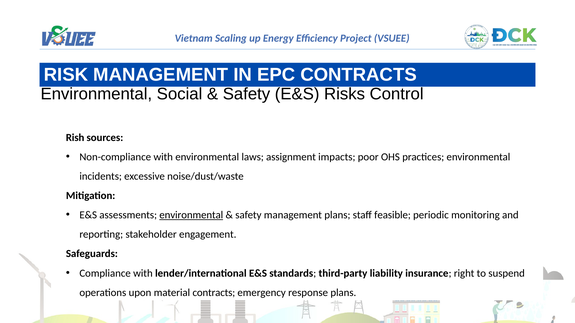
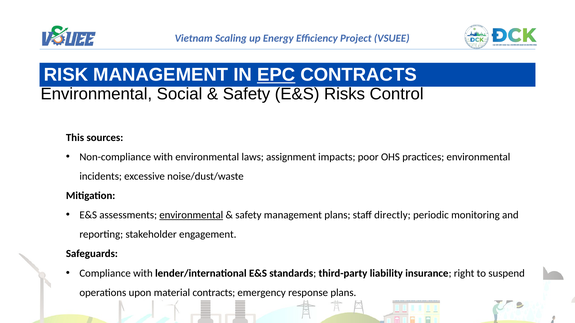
EPC underline: none -> present
Rish: Rish -> This
feasible: feasible -> directly
